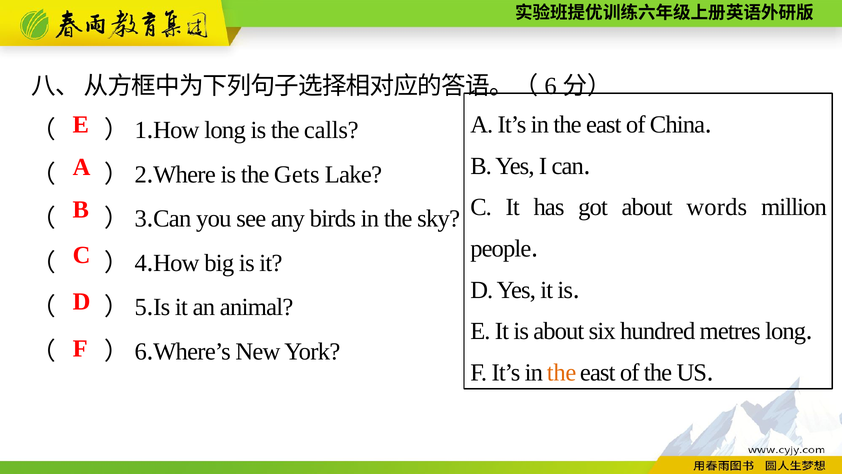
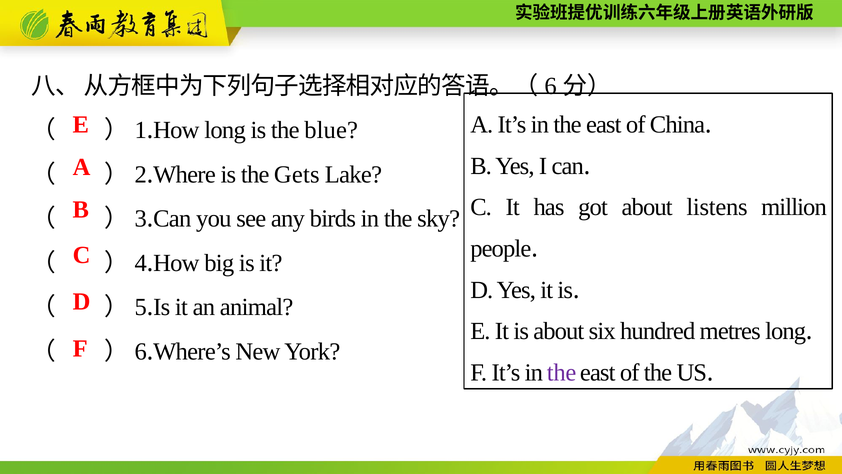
calls: calls -> blue
words: words -> listens
the at (562, 372) colour: orange -> purple
